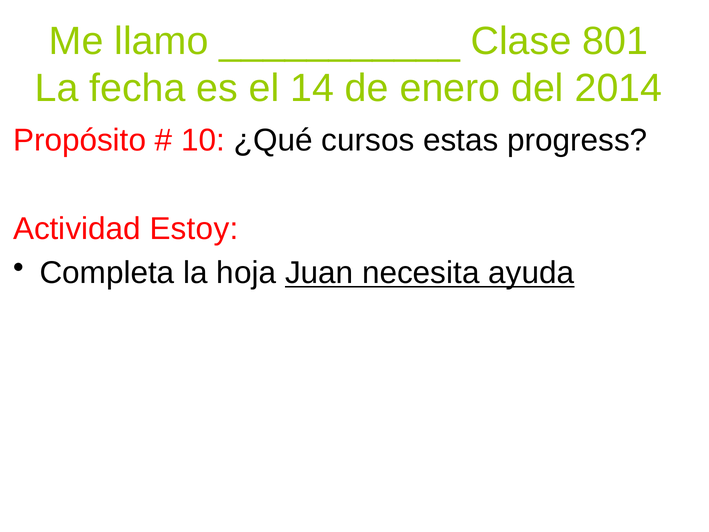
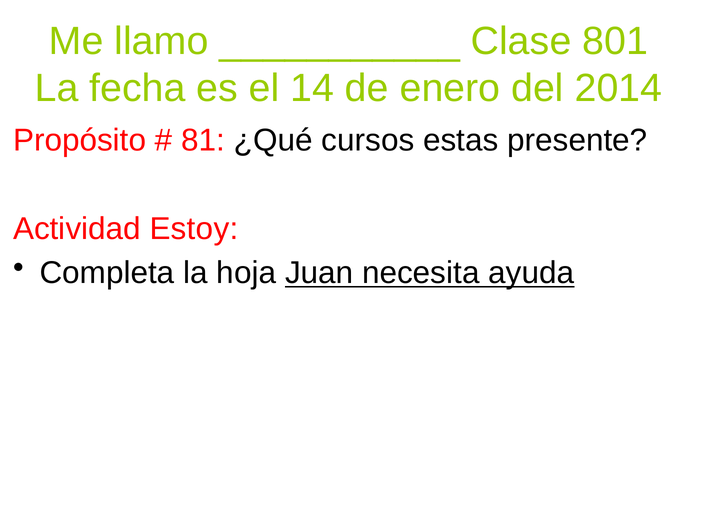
10: 10 -> 81
progress: progress -> presente
